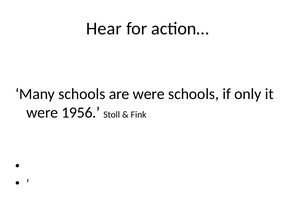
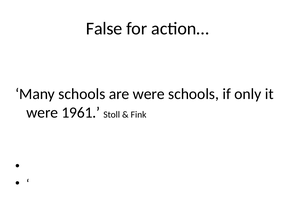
Hear: Hear -> False
1956: 1956 -> 1961
